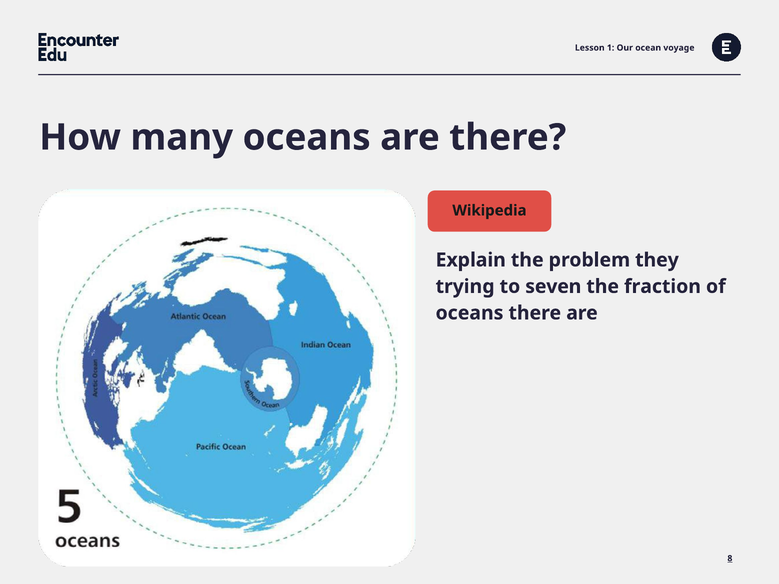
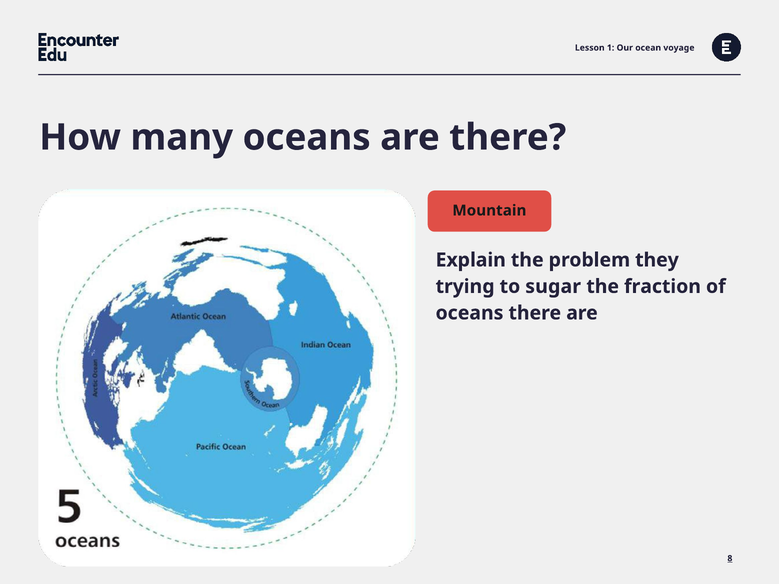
Wikipedia: Wikipedia -> Mountain
seven: seven -> sugar
